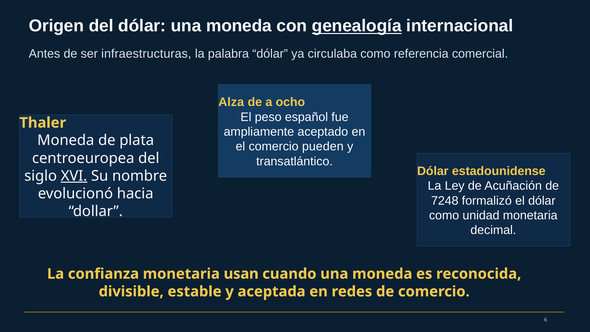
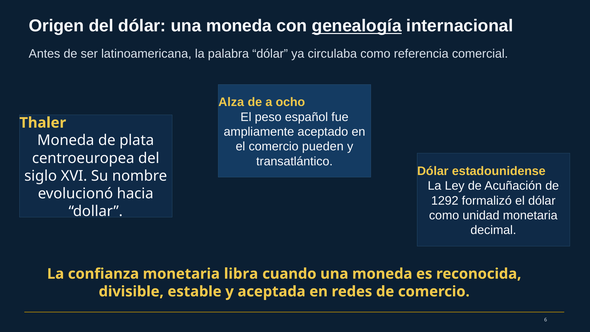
infraestructuras: infraestructuras -> latinoamericana
XVI underline: present -> none
7248: 7248 -> 1292
usan: usan -> libra
